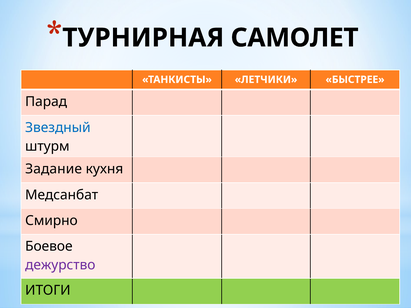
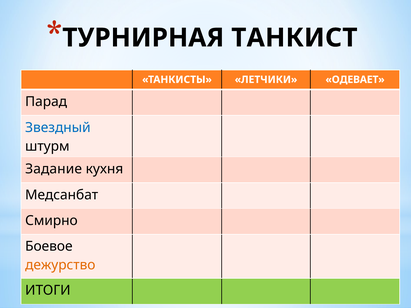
САМОЛЕТ: САМОЛЕТ -> ТАНКИСТ
БЫСТРЕЕ: БЫСТРЕЕ -> ОДЕВАЕТ
дежурство colour: purple -> orange
